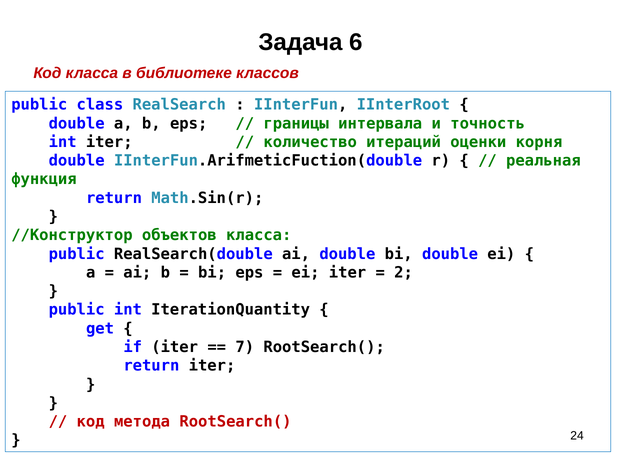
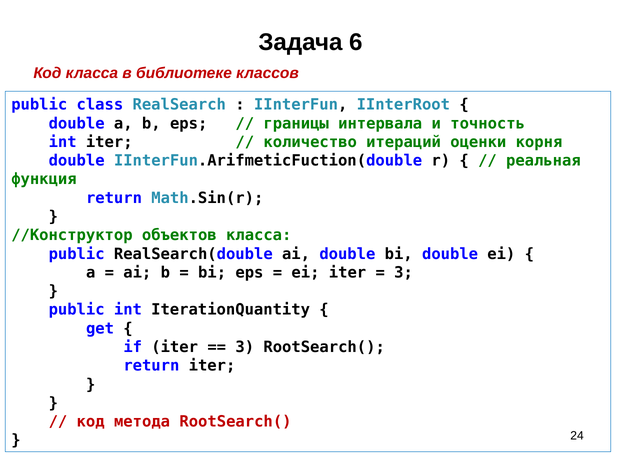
2 at (404, 272): 2 -> 3
7 at (245, 347): 7 -> 3
